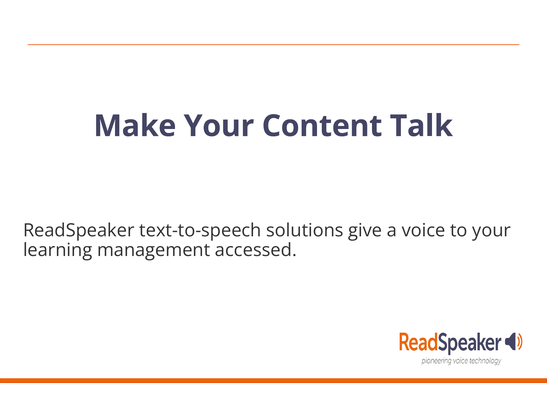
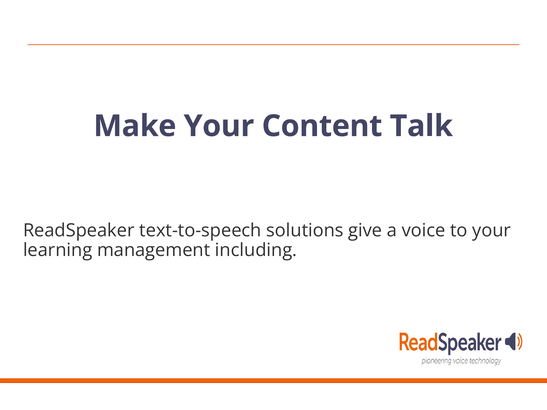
accessed: accessed -> including
